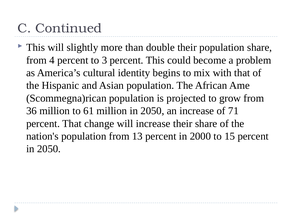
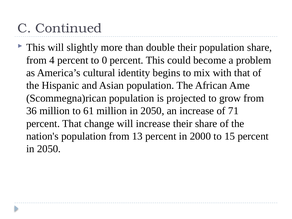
3: 3 -> 0
